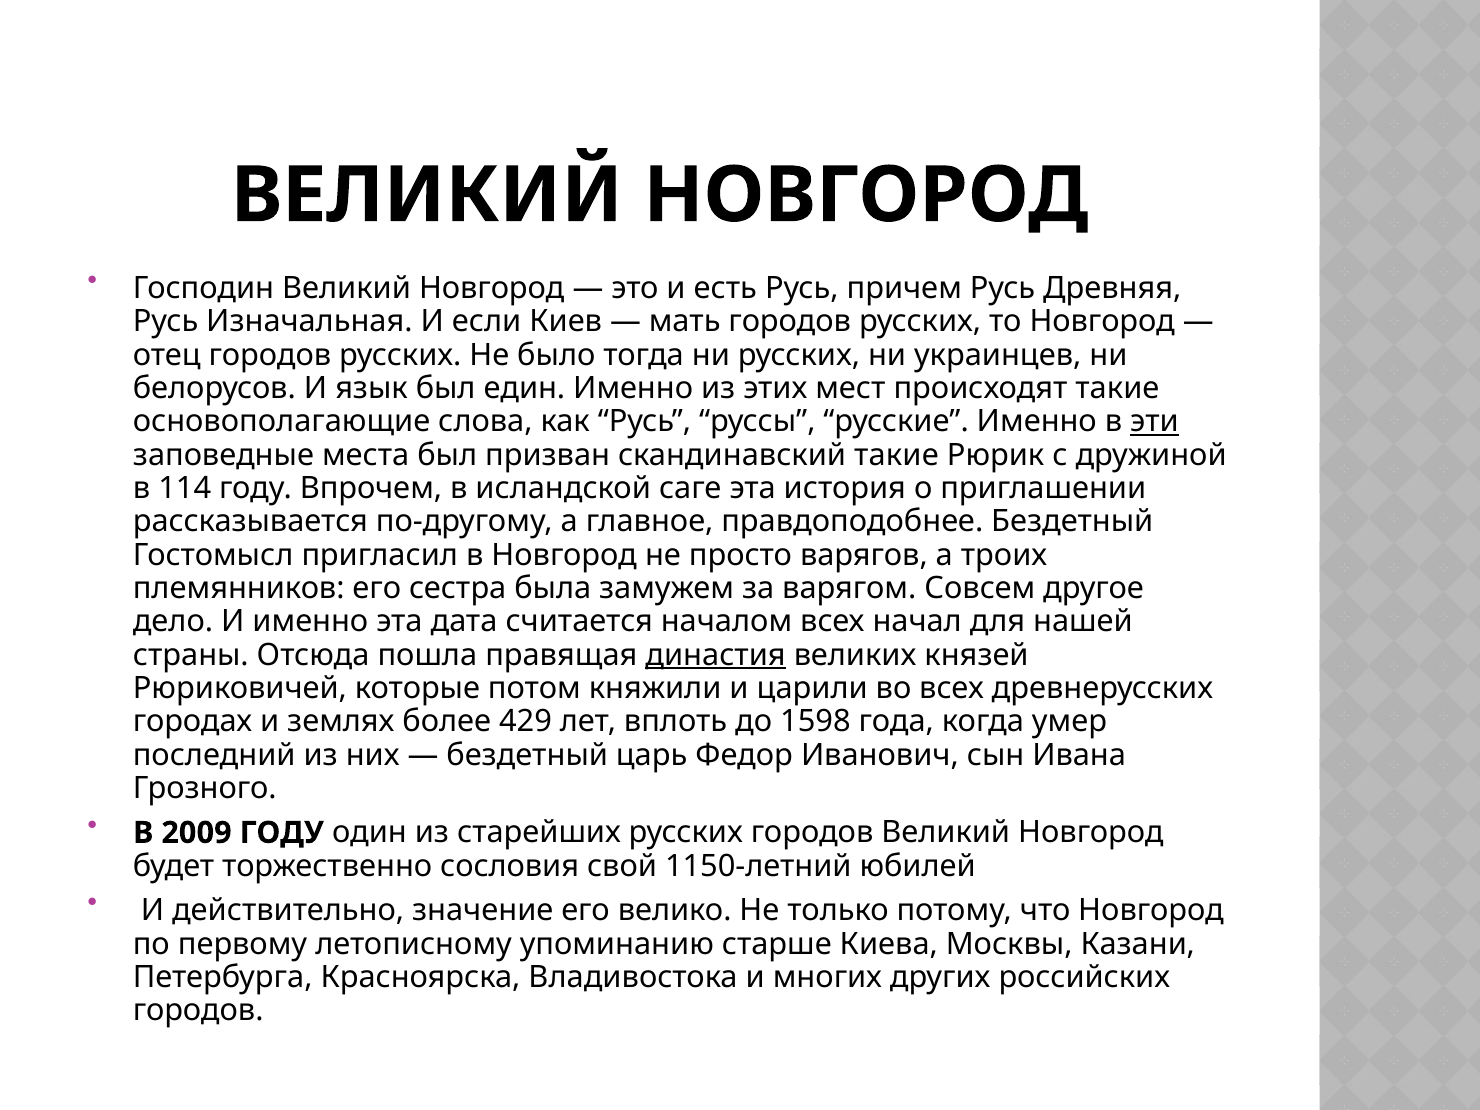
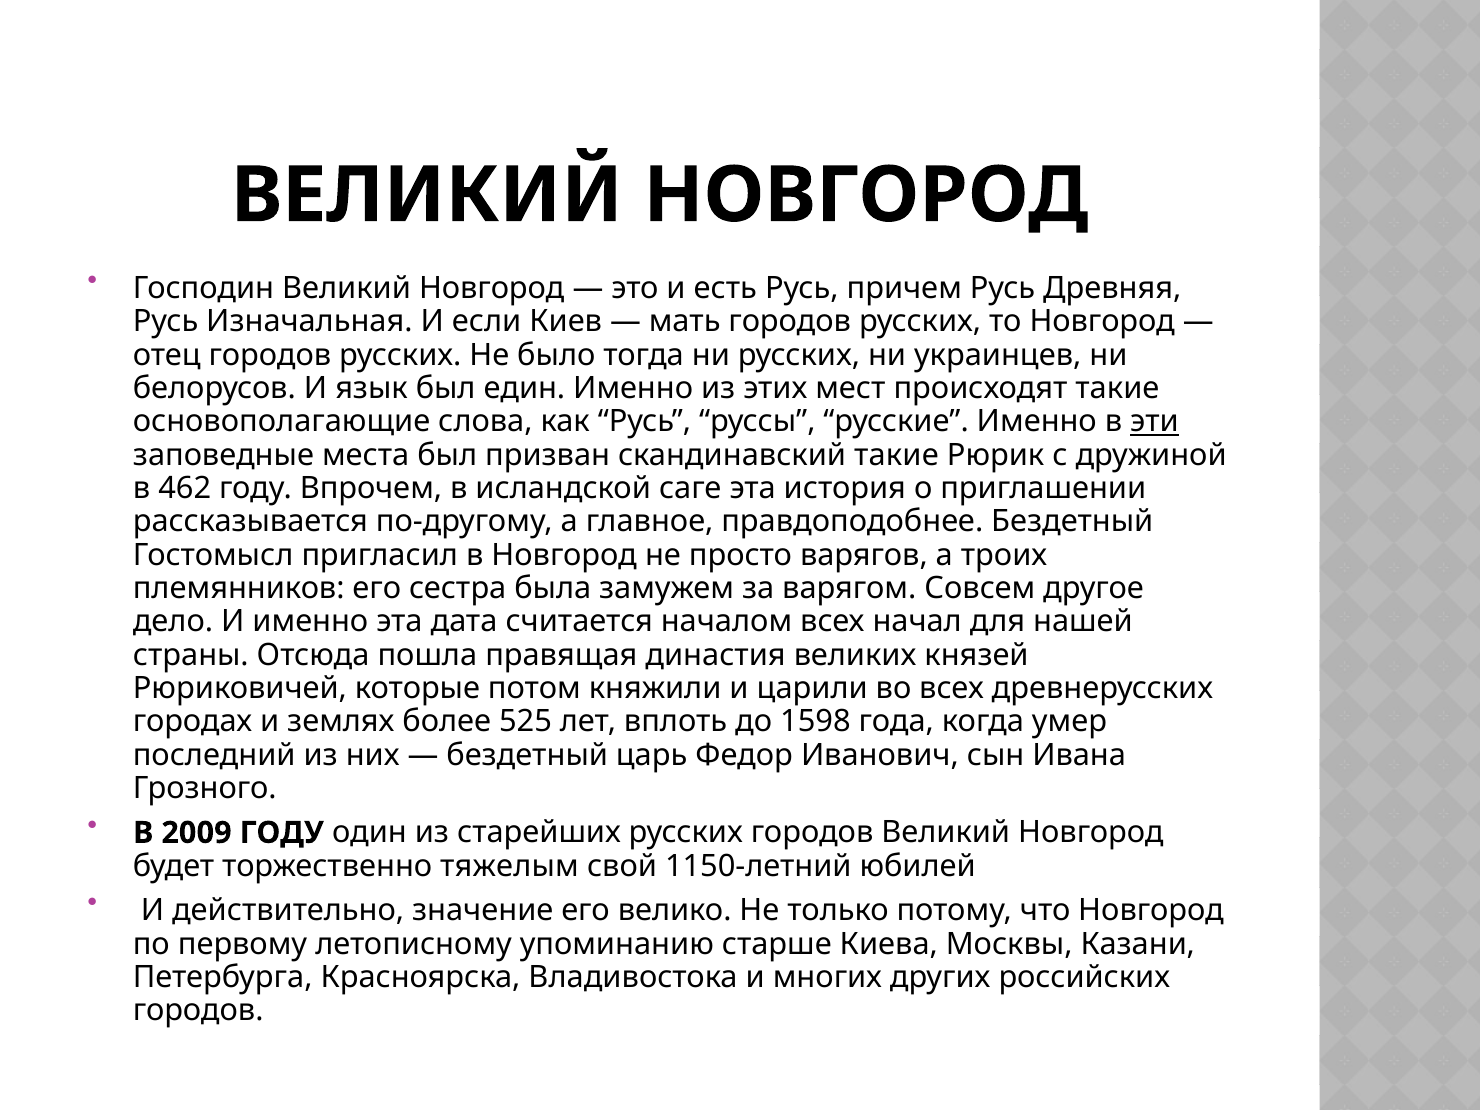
114: 114 -> 462
династия underline: present -> none
429: 429 -> 525
сословия: сословия -> тяжелым
